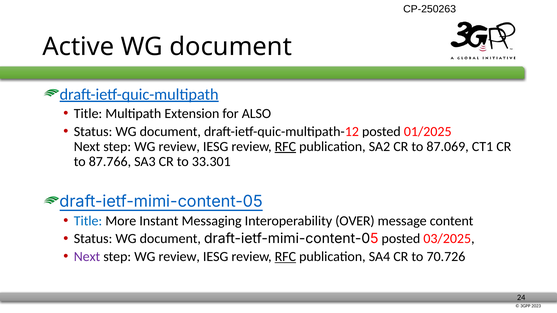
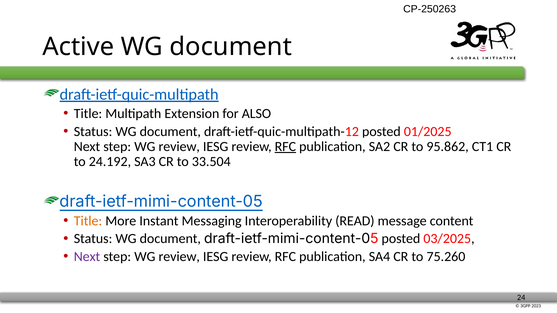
87.069: 87.069 -> 95.862
87.766: 87.766 -> 24.192
33.301: 33.301 -> 33.504
Title at (88, 221) colour: blue -> orange
OVER: OVER -> READ
RFC at (285, 257) underline: present -> none
70.726: 70.726 -> 75.260
